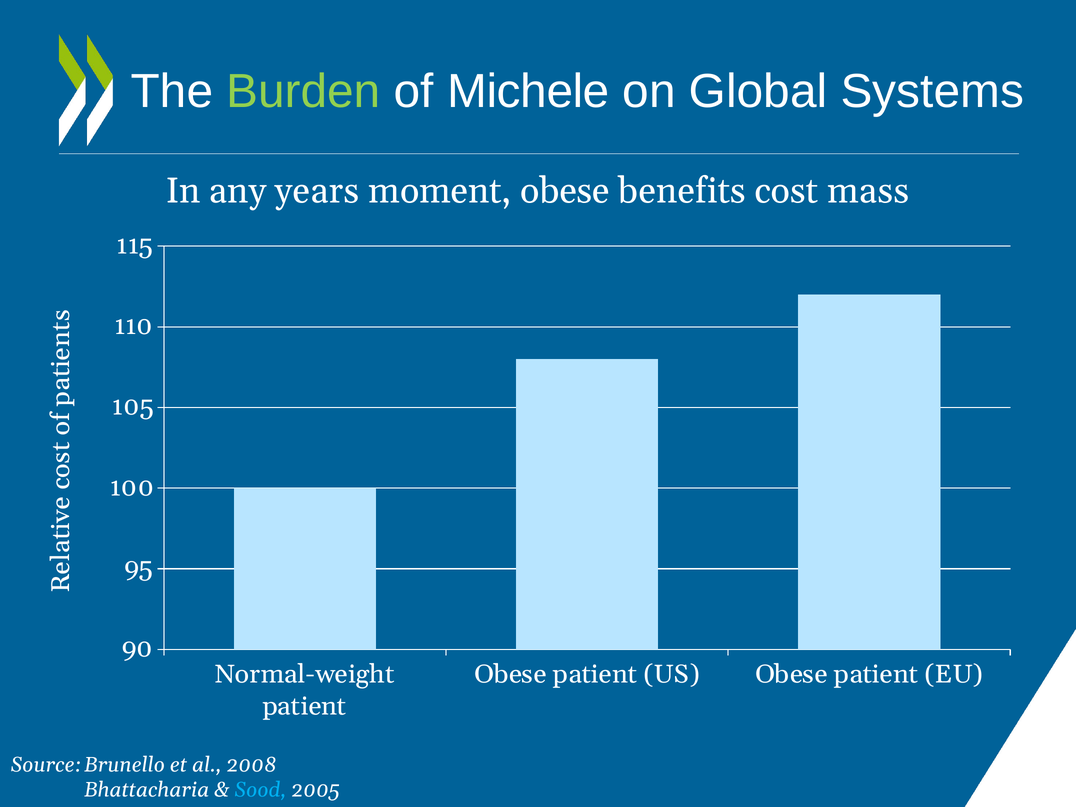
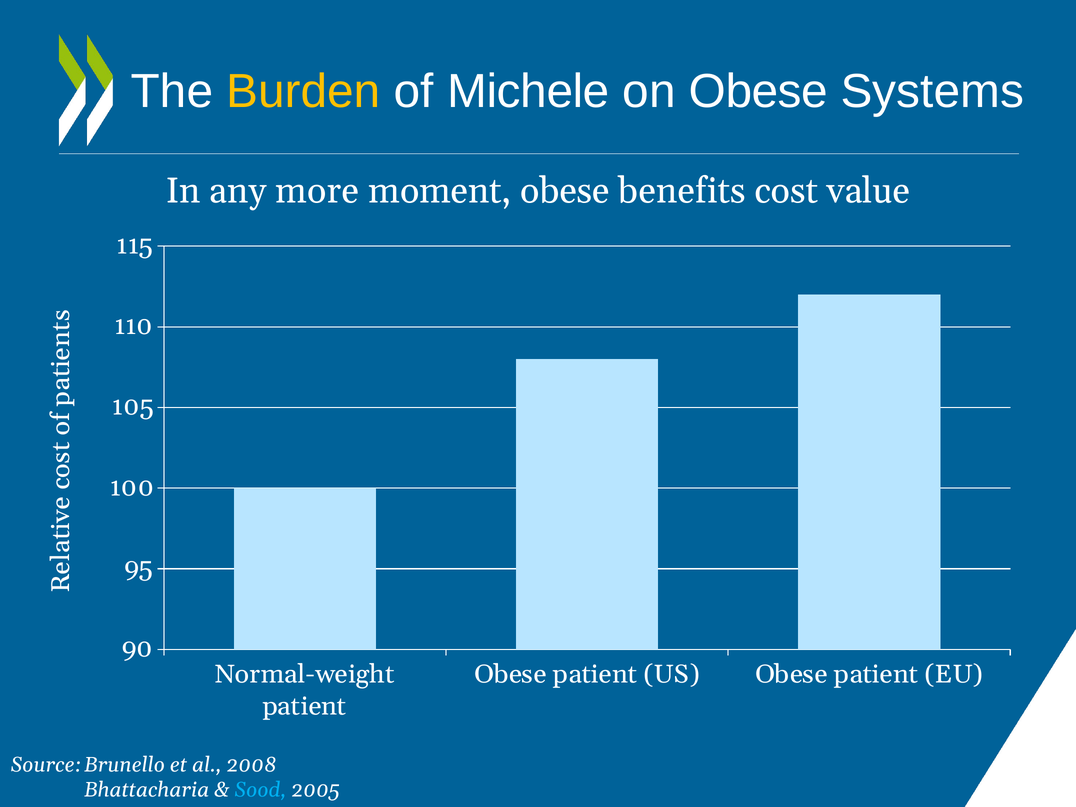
Burden colour: light green -> yellow
on Global: Global -> Obese
years: years -> more
mass: mass -> value
